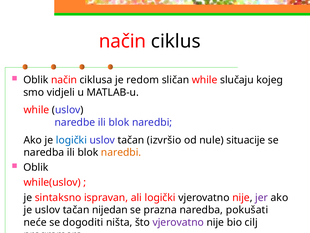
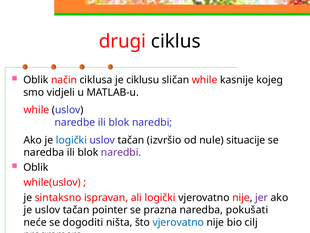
način at (123, 41): način -> drugi
redom: redom -> ciklusu
slučaju: slučaju -> kasnije
naredbi at (121, 152) colour: orange -> purple
nijedan: nijedan -> pointer
vjerovatno at (178, 222) colour: purple -> blue
